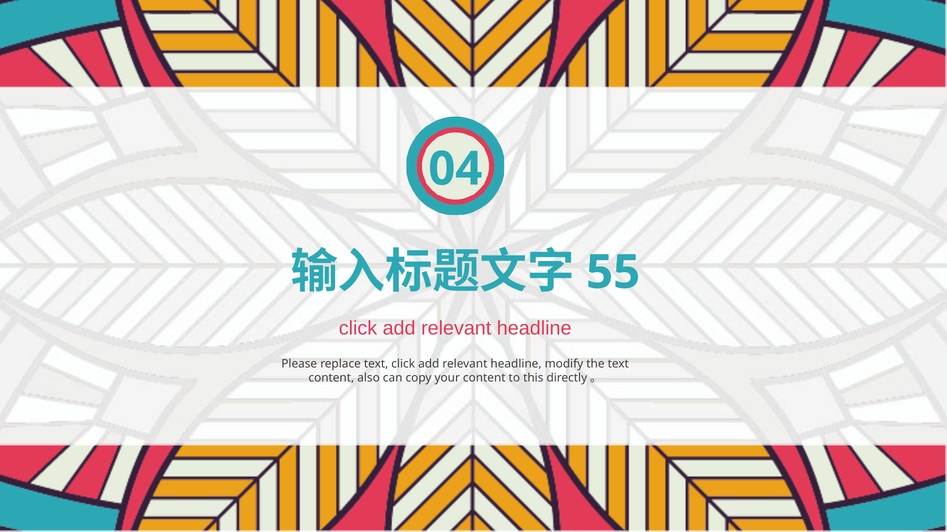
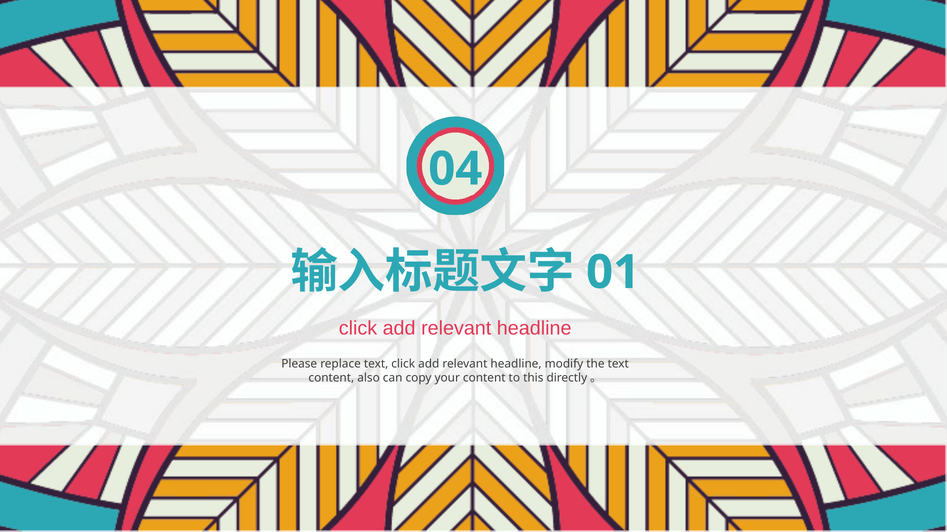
55: 55 -> 01
